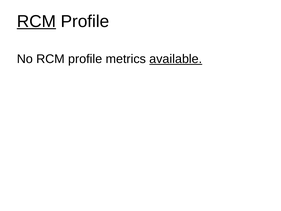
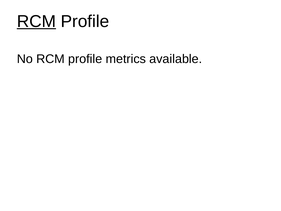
available underline: present -> none
